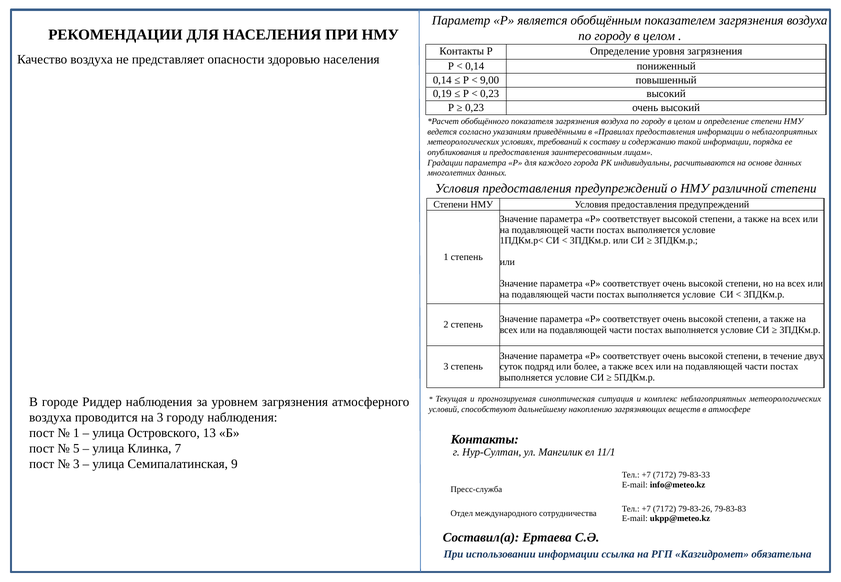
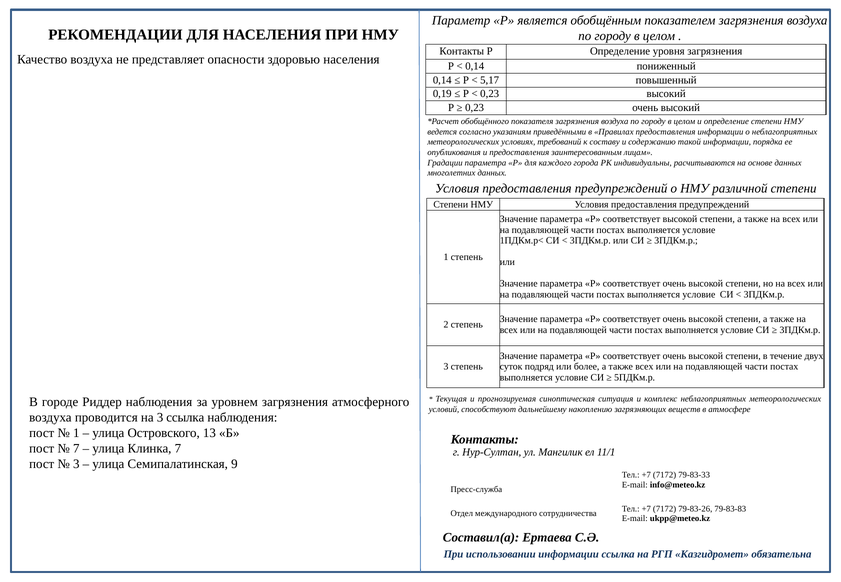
9,00: 9,00 -> 5,17
3 городу: городу -> ссылка
5 at (76, 448): 5 -> 7
